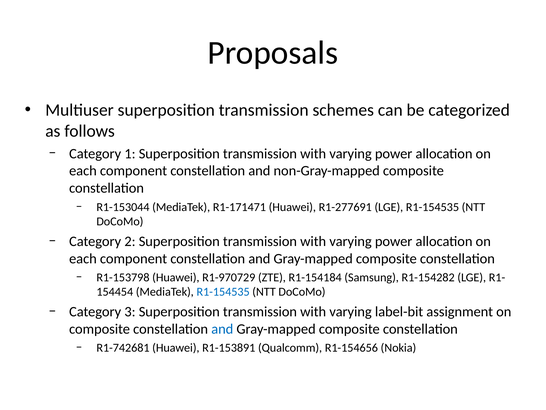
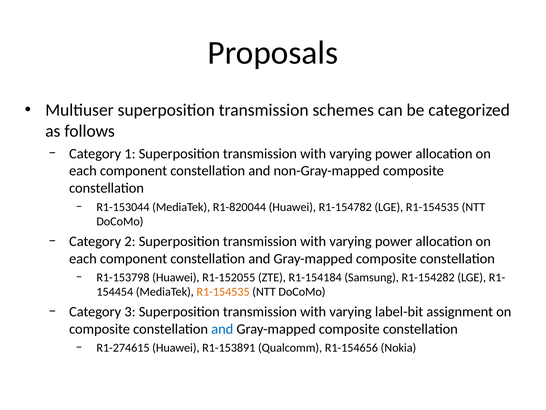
R1-171471: R1-171471 -> R1-820044
R1-277691: R1-277691 -> R1-154782
R1-970729: R1-970729 -> R1-152055
R1-154535 at (223, 292) colour: blue -> orange
R1-742681: R1-742681 -> R1-274615
